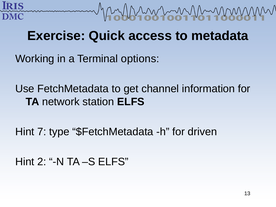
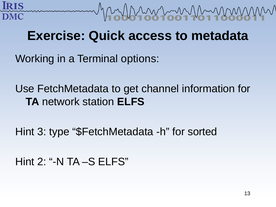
7: 7 -> 3
driven: driven -> sorted
